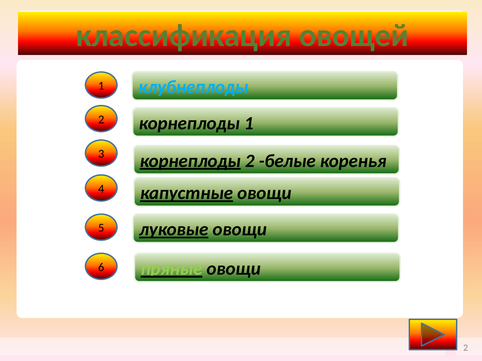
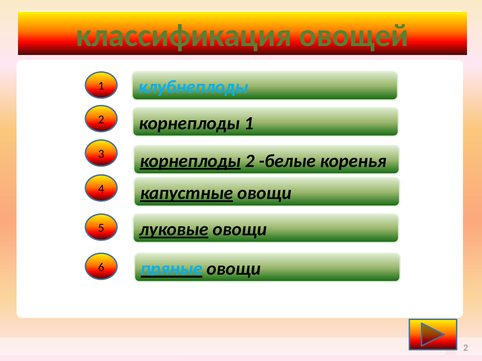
пряные colour: light green -> light blue
